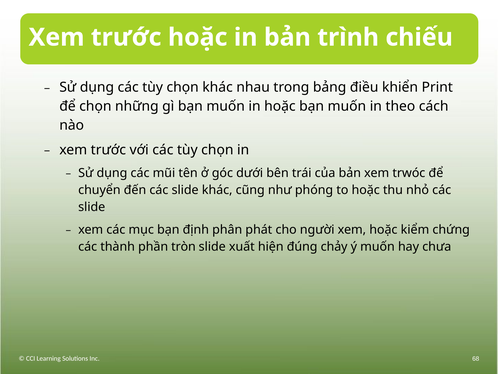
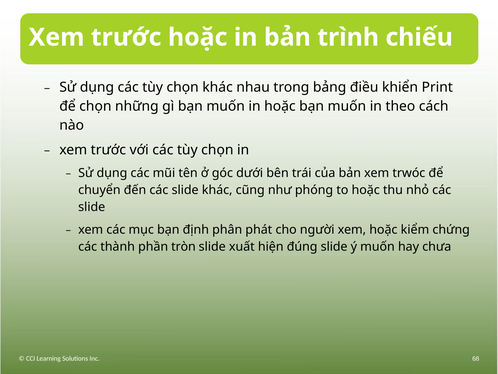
đúng chảy: chảy -> slide
